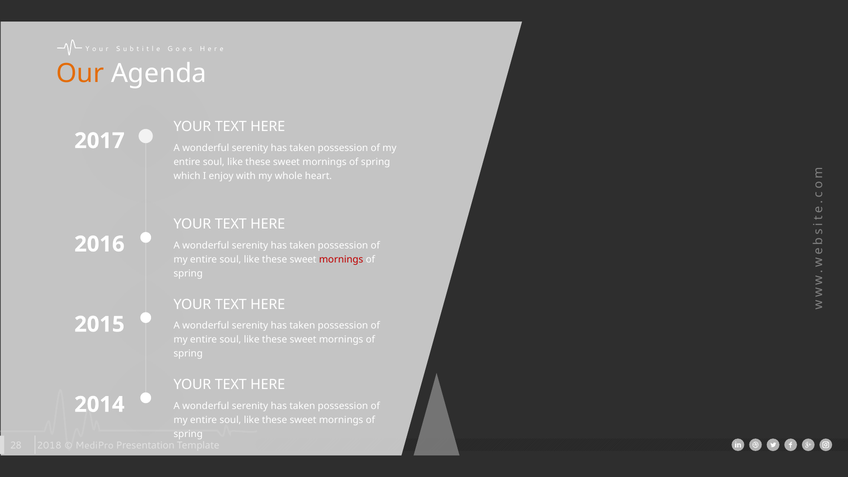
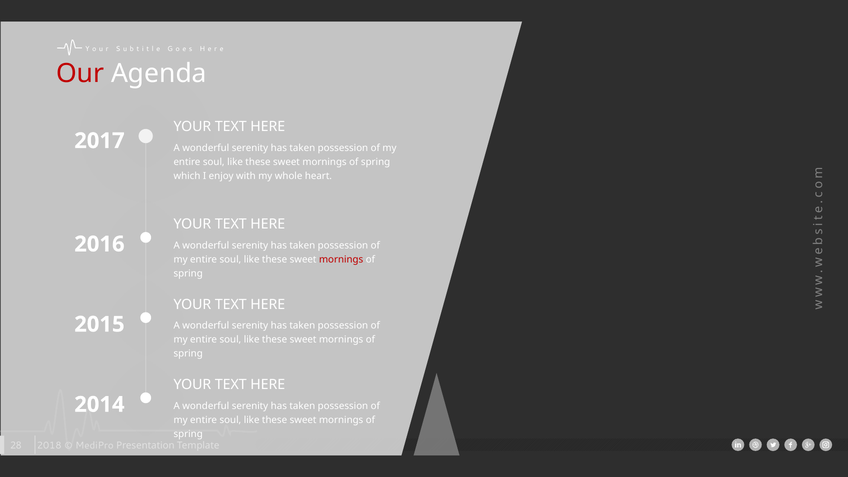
Our colour: orange -> red
